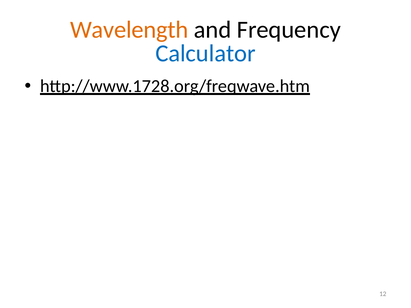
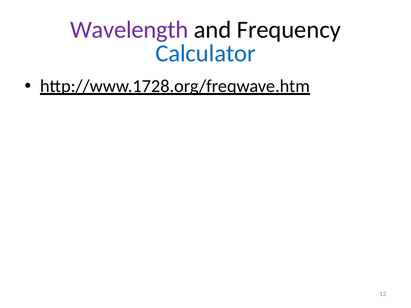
Wavelength colour: orange -> purple
